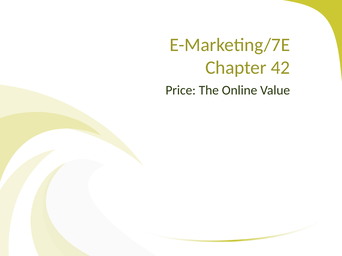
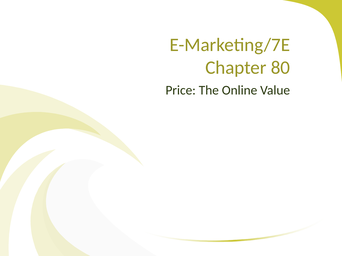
42: 42 -> 80
